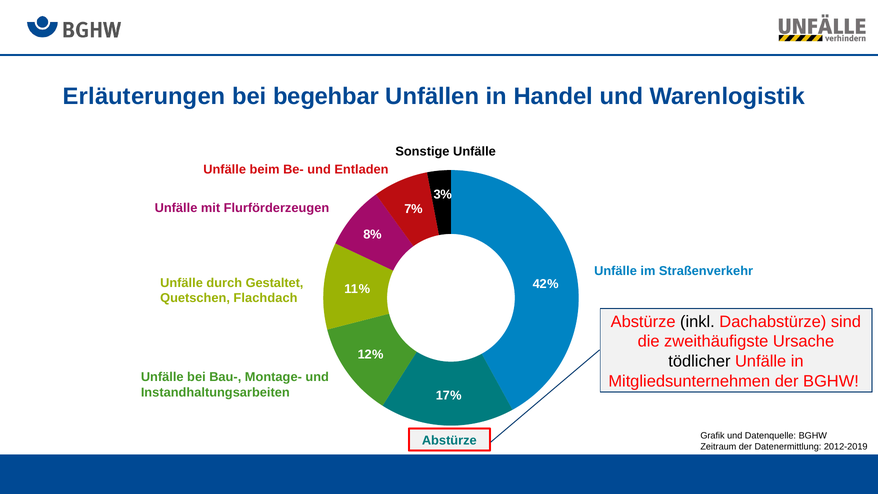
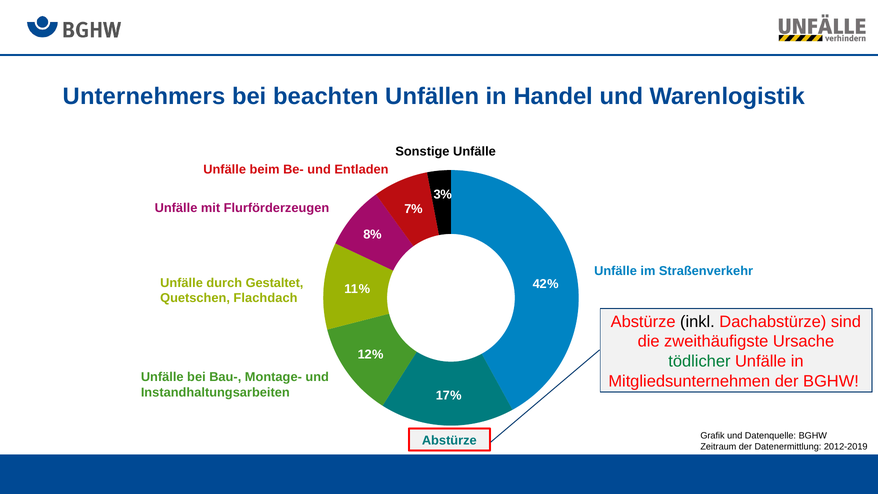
Erläuterungen: Erläuterungen -> Unternehmers
begehbar: begehbar -> beachten
tödlicher colour: black -> green
